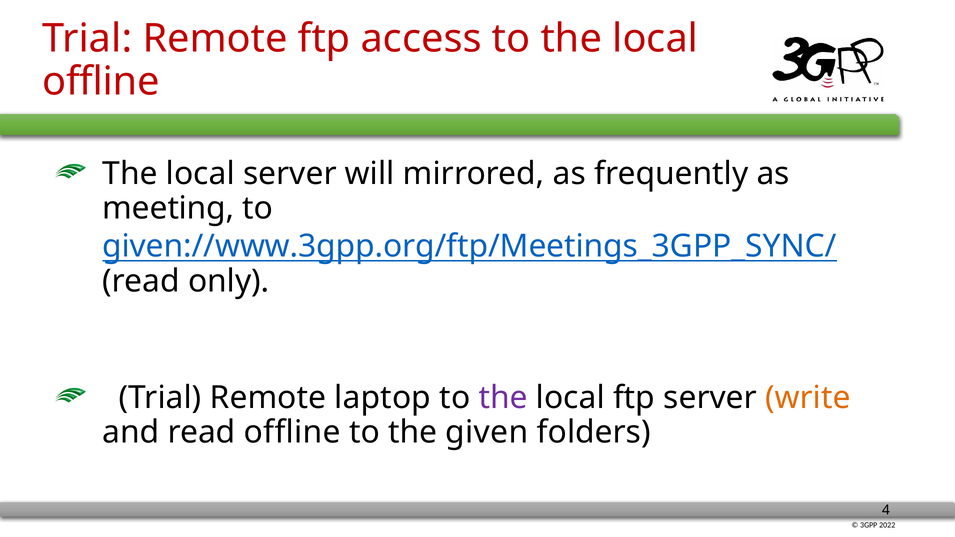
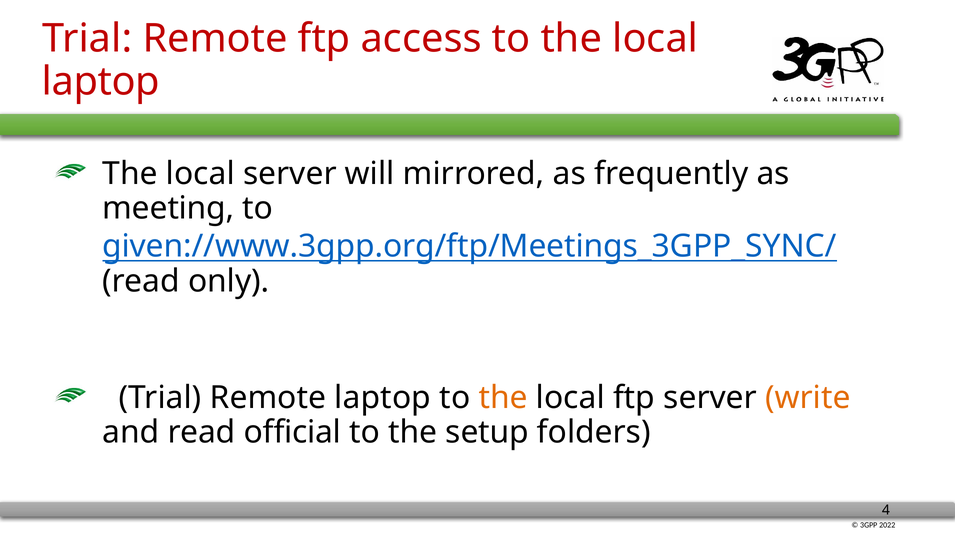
offline at (101, 82): offline -> laptop
the at (503, 398) colour: purple -> orange
read offline: offline -> official
given: given -> setup
